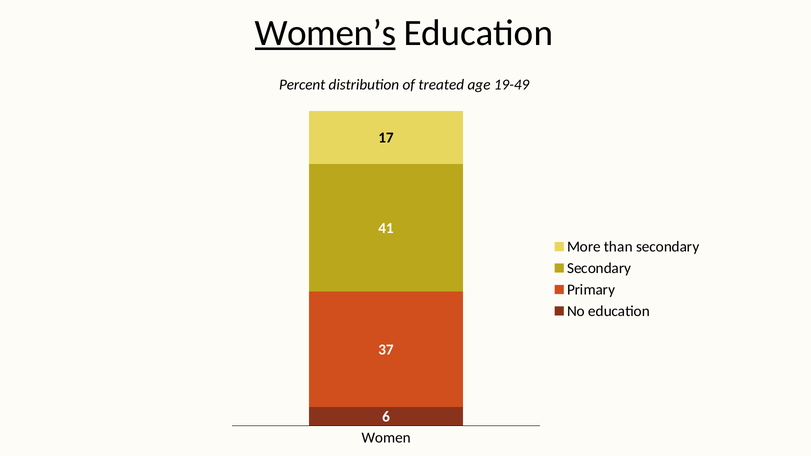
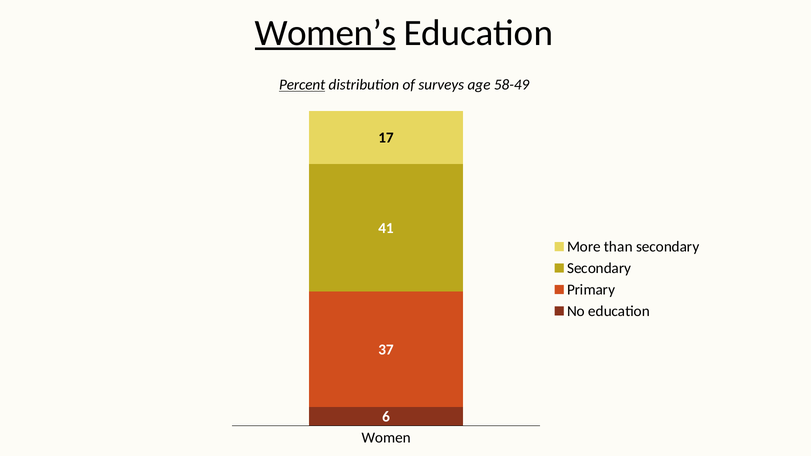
Percent underline: none -> present
treated: treated -> surveys
19-49: 19-49 -> 58-49
